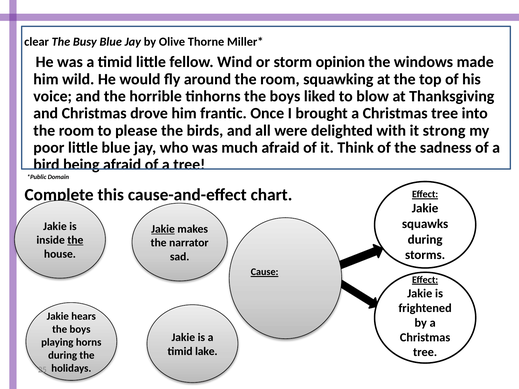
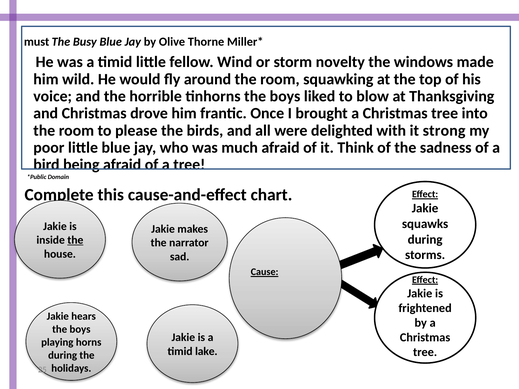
clear: clear -> must
opinion: opinion -> novelty
Jakie at (163, 229) underline: present -> none
